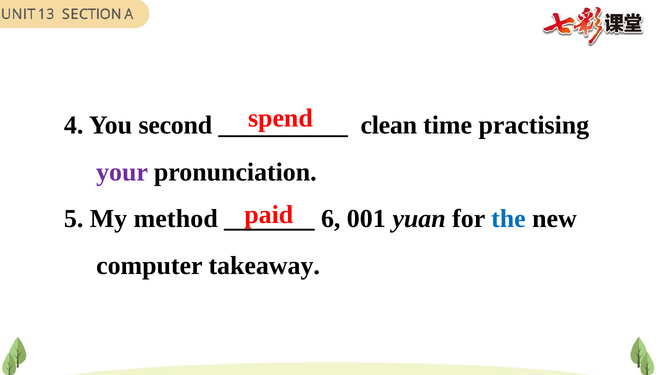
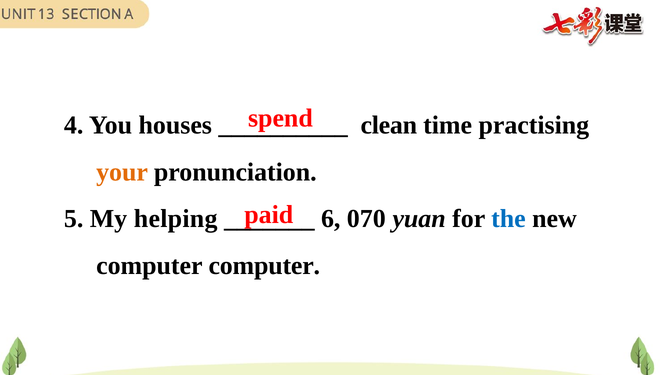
second: second -> houses
your colour: purple -> orange
method: method -> helping
001: 001 -> 070
computer takeaway: takeaway -> computer
